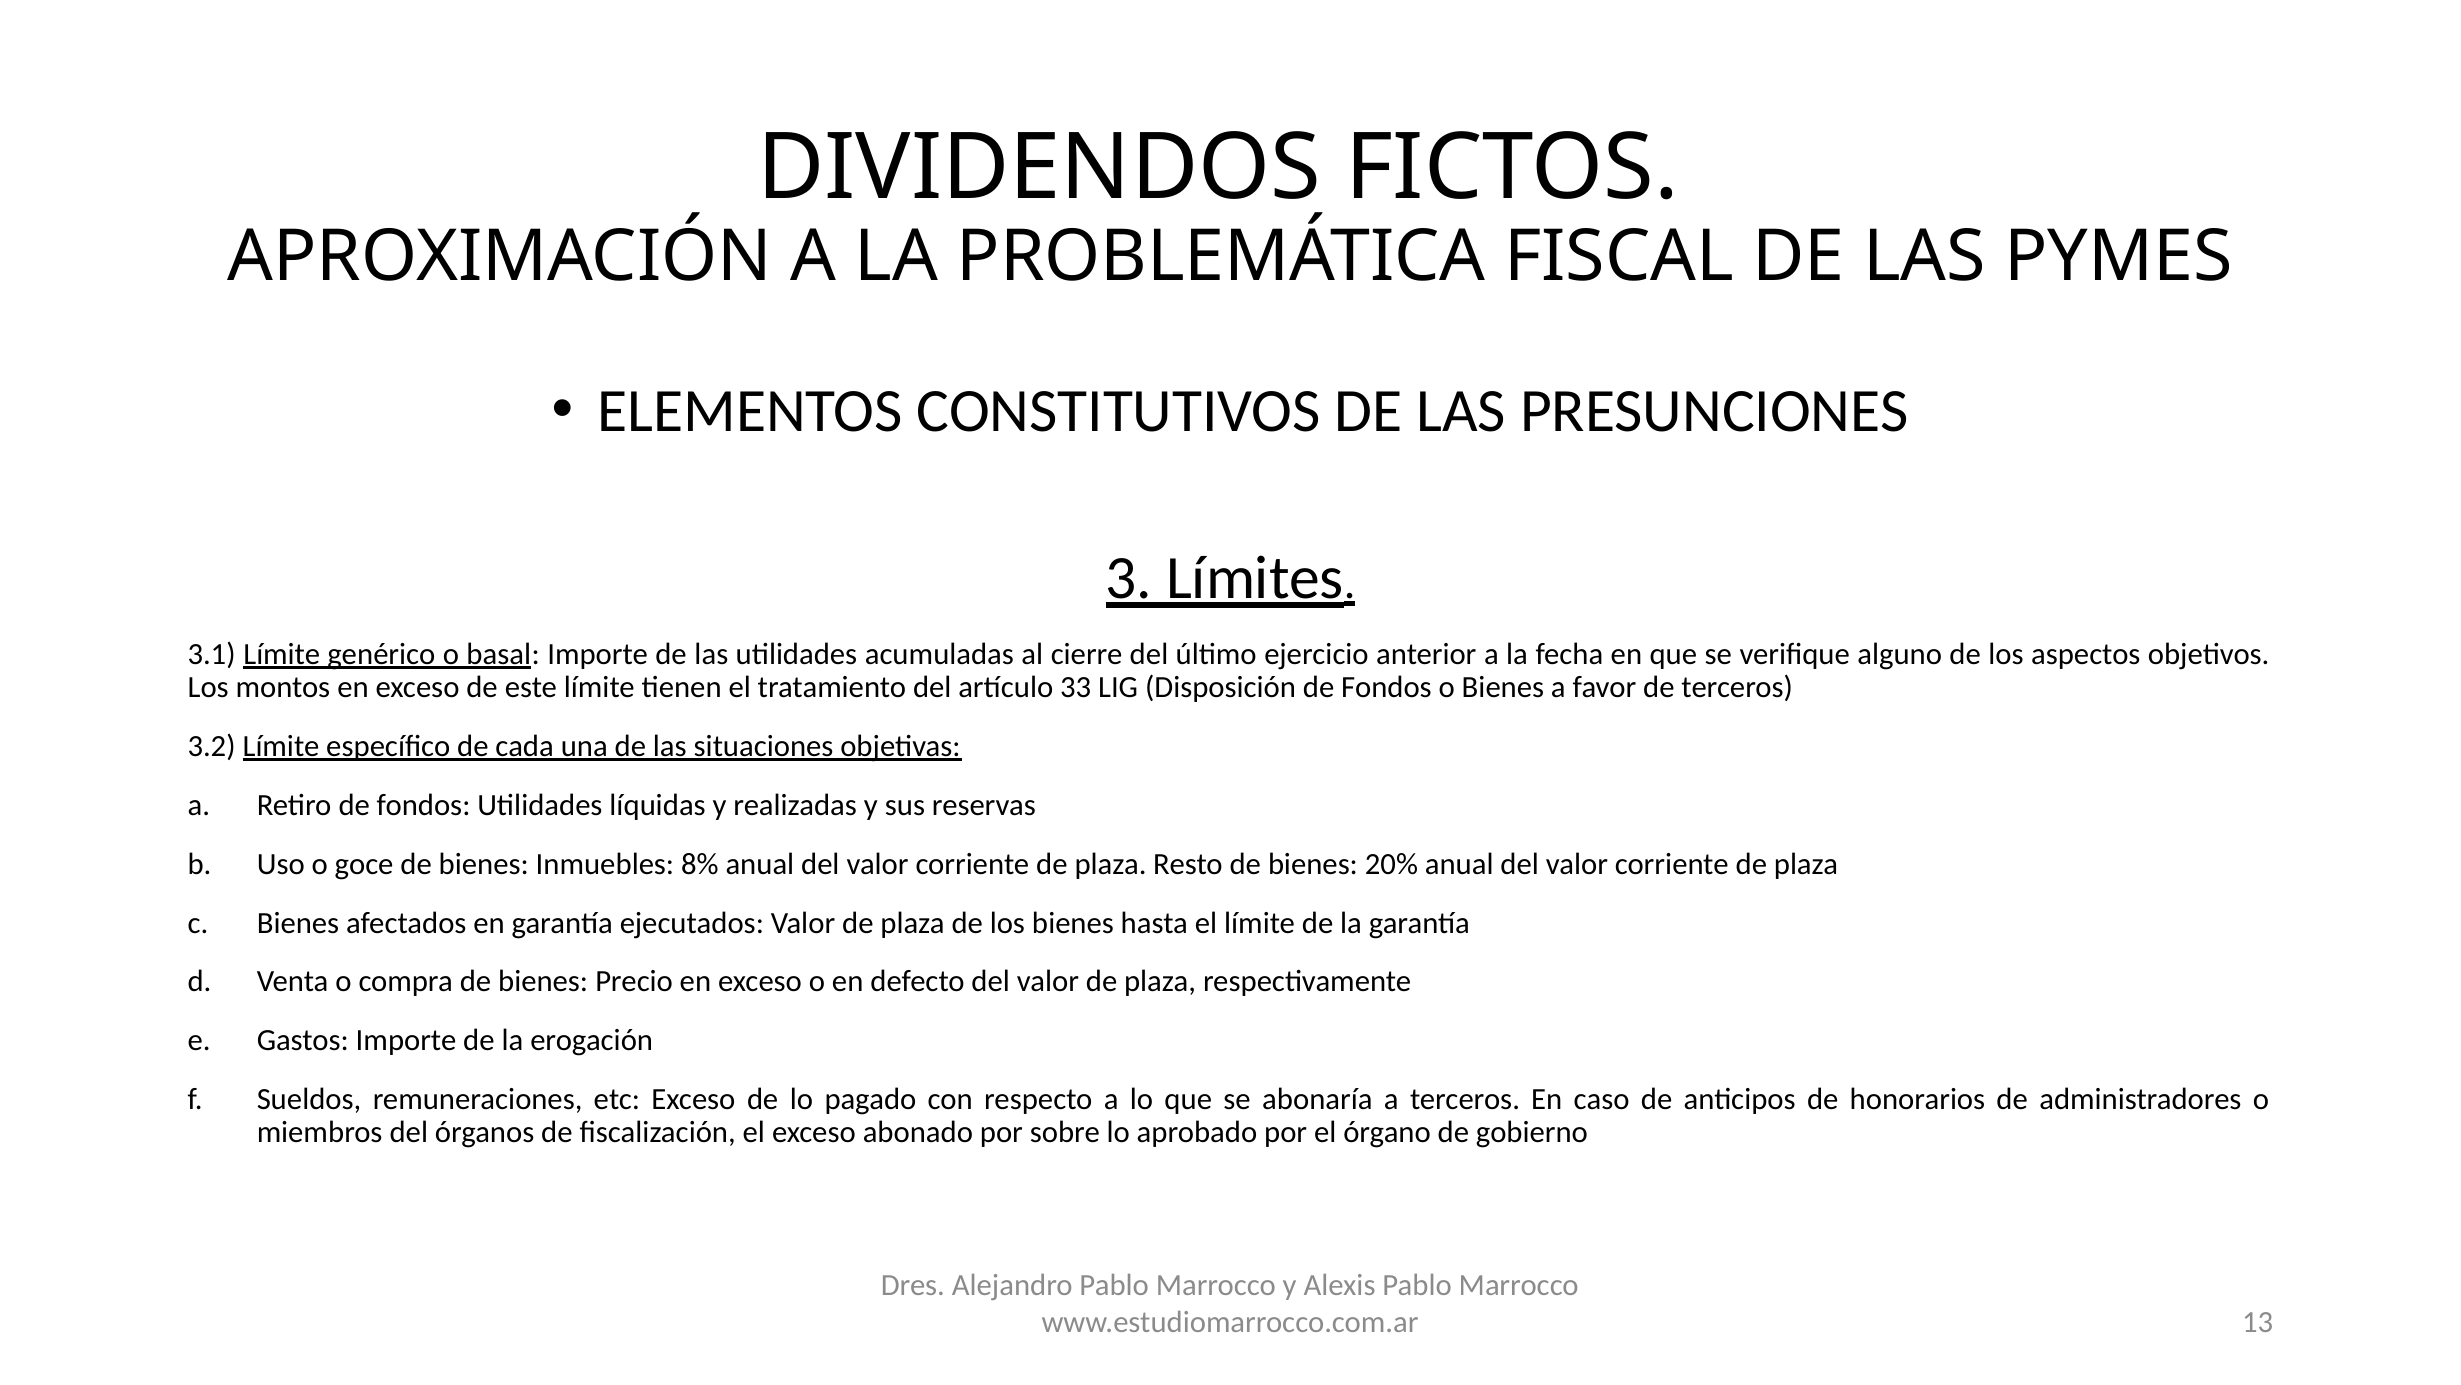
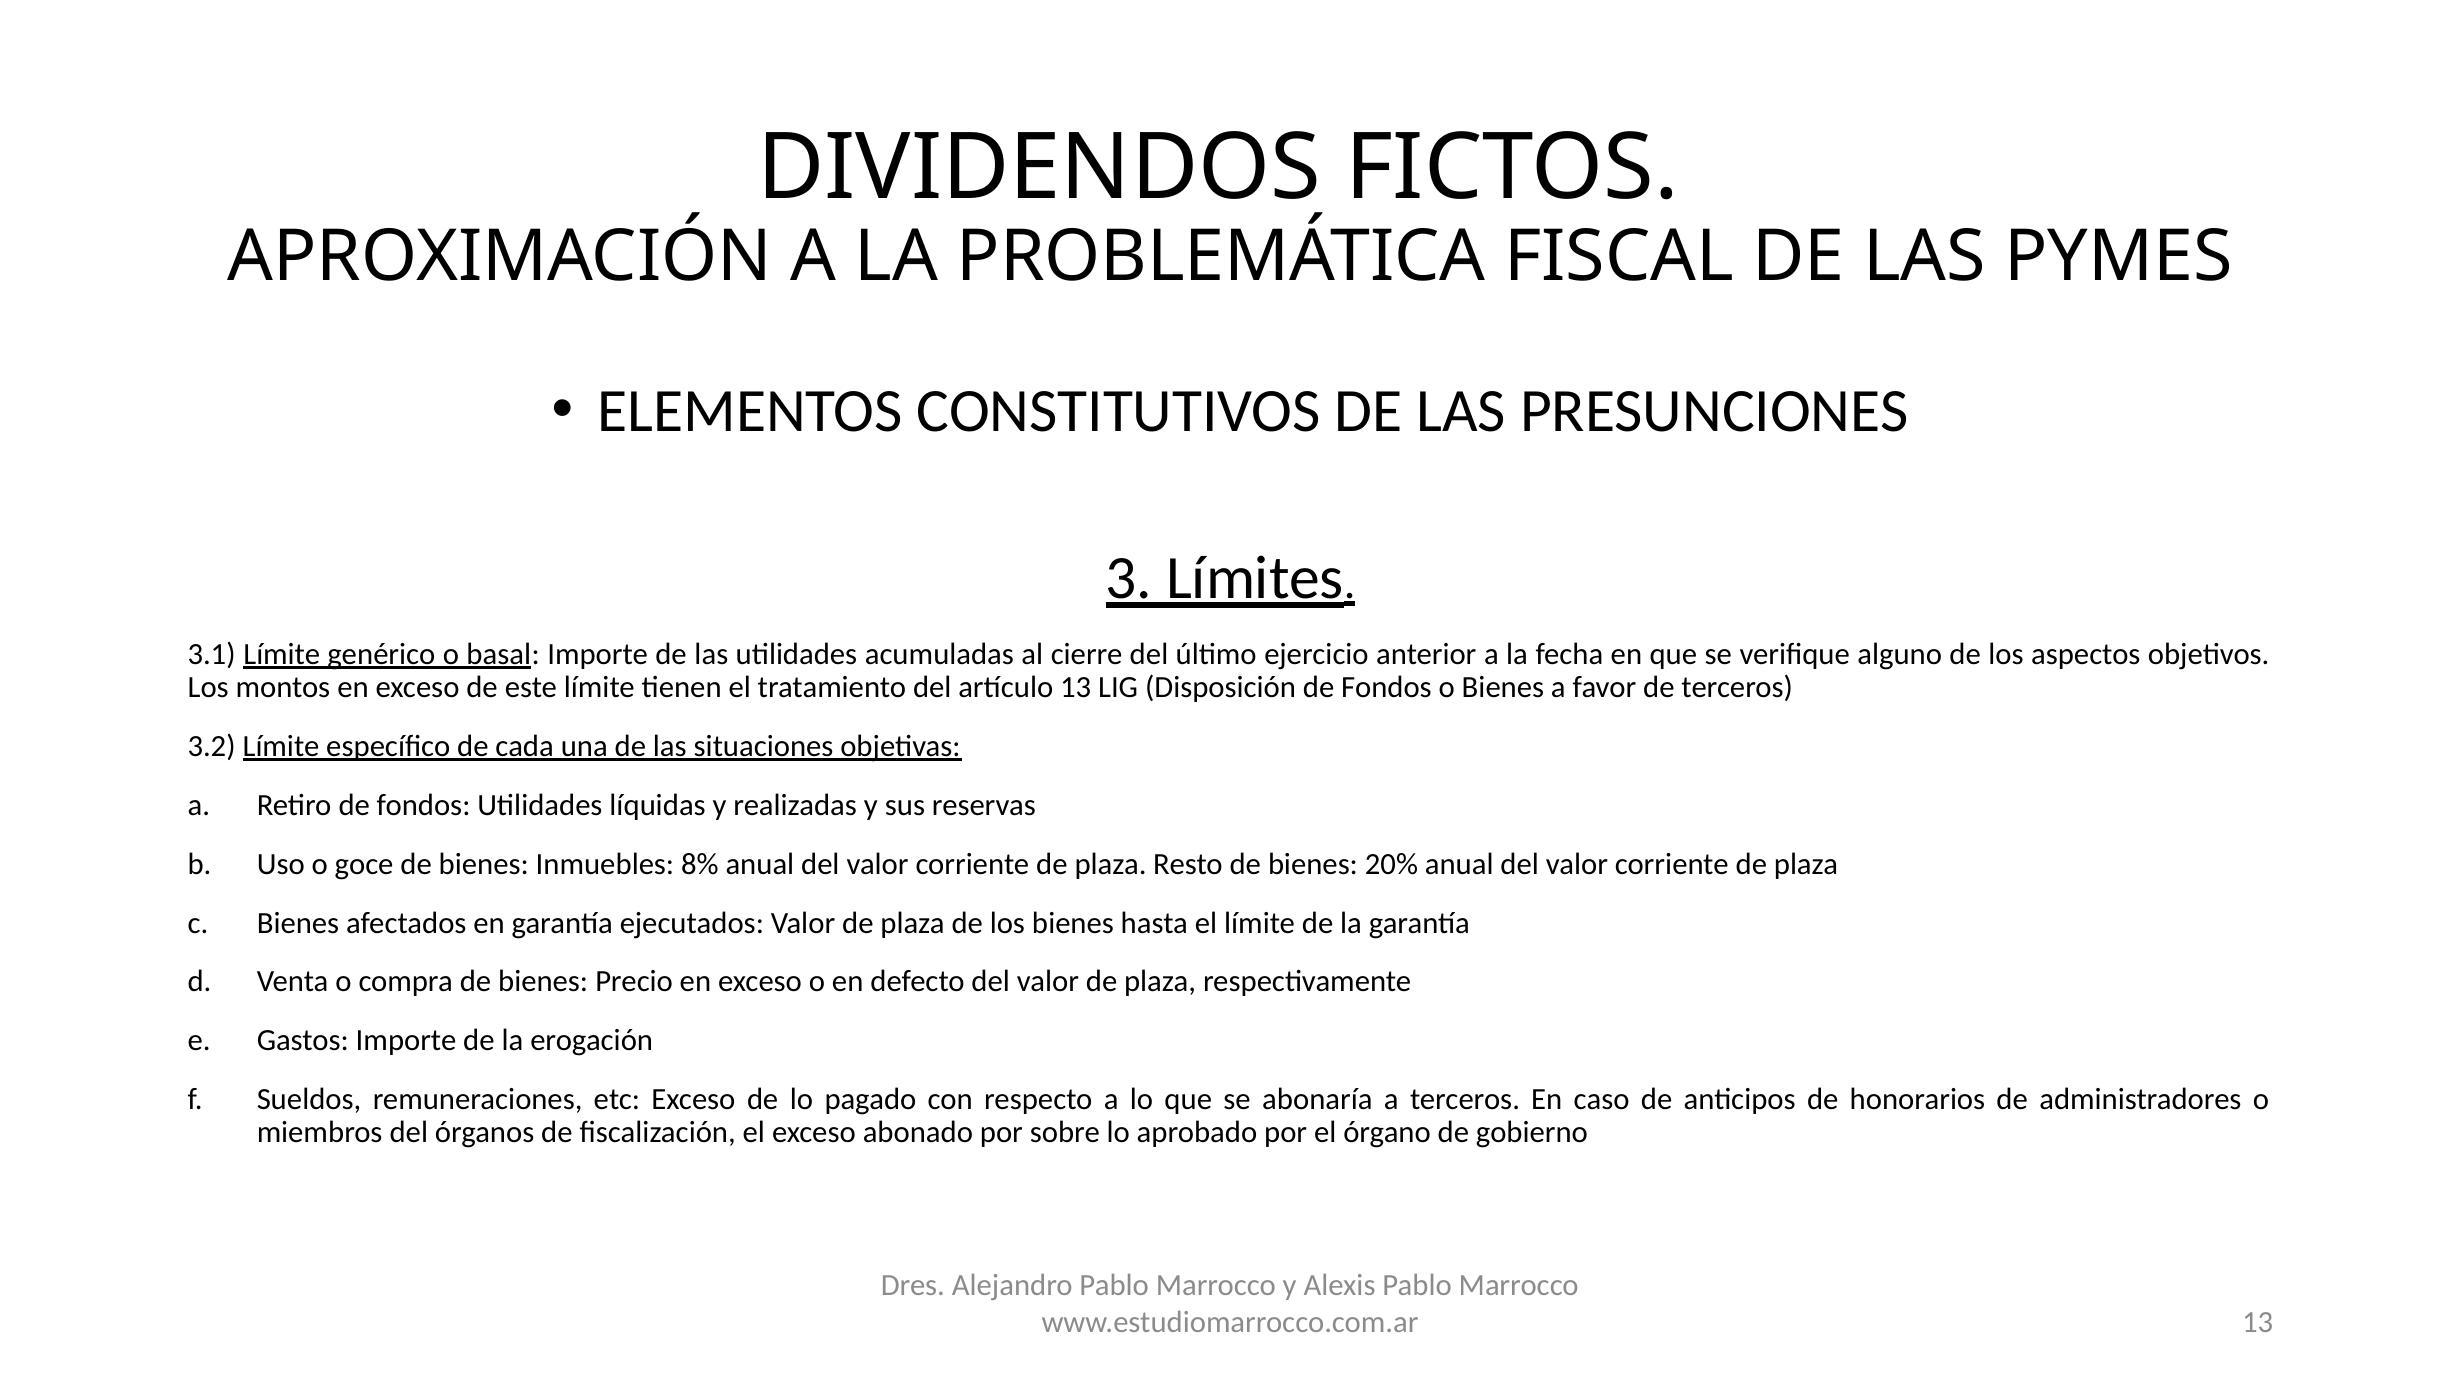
artículo 33: 33 -> 13
